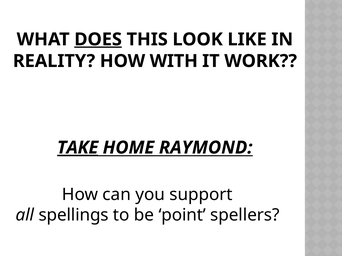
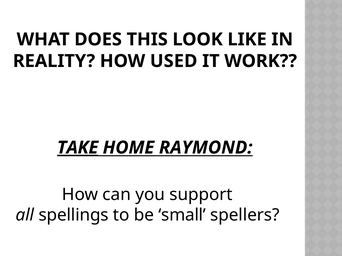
DOES underline: present -> none
WITH: WITH -> USED
point: point -> small
